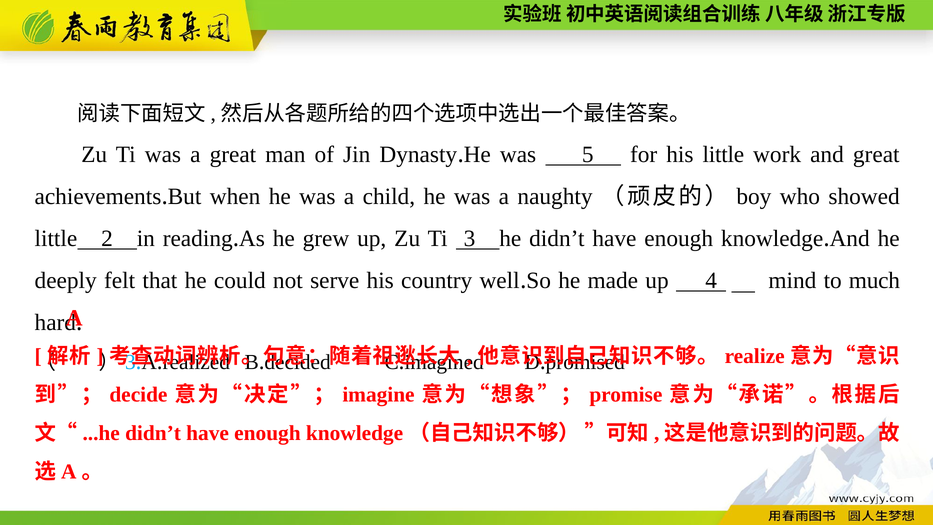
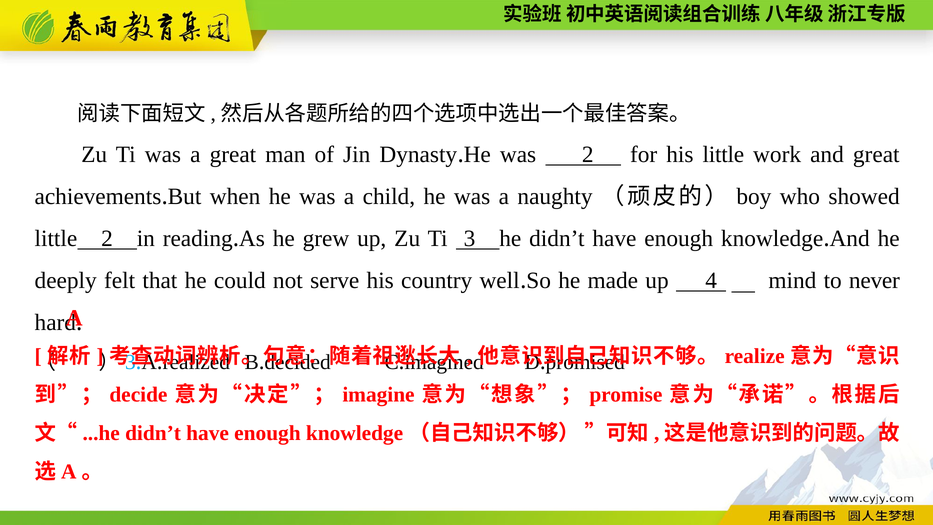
was 5: 5 -> 2
much: much -> never
